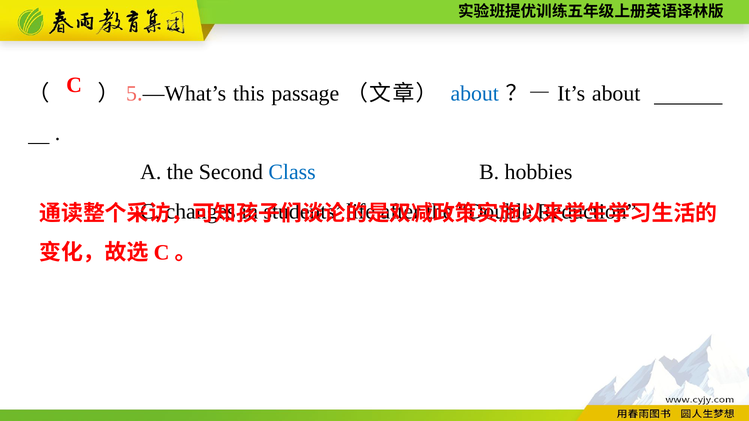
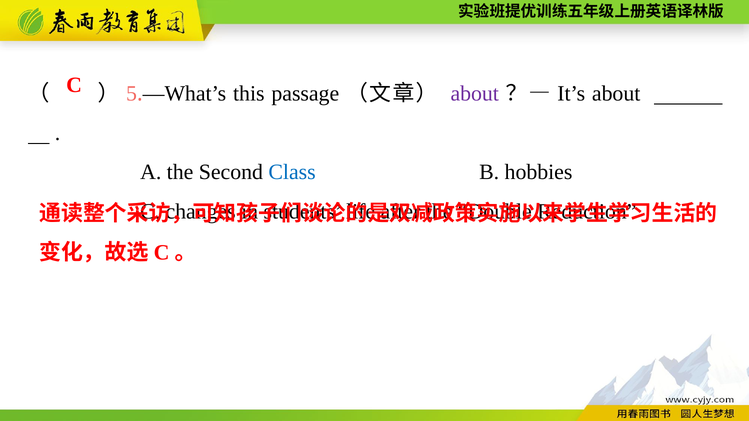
about at (475, 94) colour: blue -> purple
